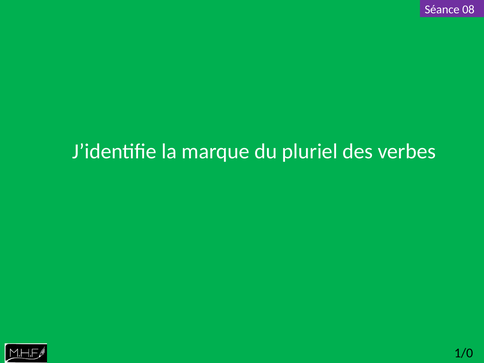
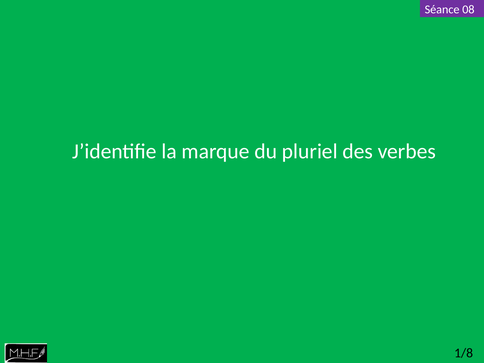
1/0: 1/0 -> 1/8
